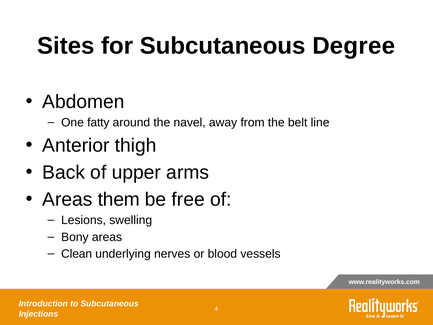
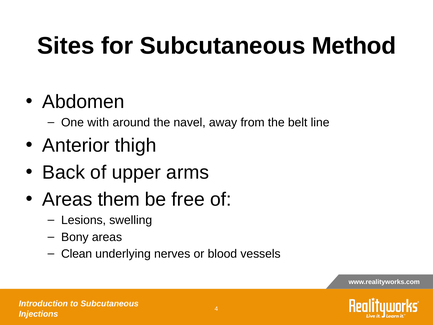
Degree: Degree -> Method
fatty: fatty -> with
